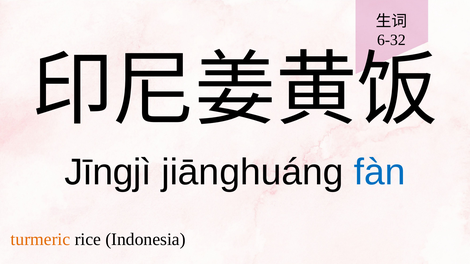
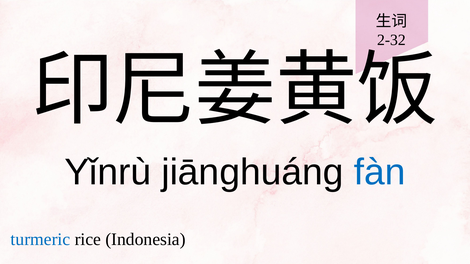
6-32: 6-32 -> 2-32
Jīngjì: Jīngjì -> Yǐnrù
turmeric colour: orange -> blue
